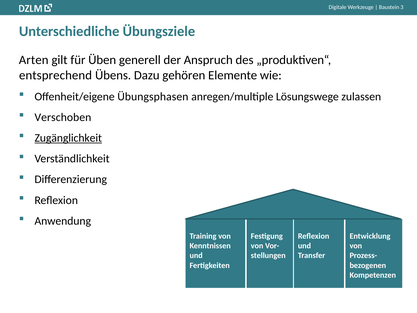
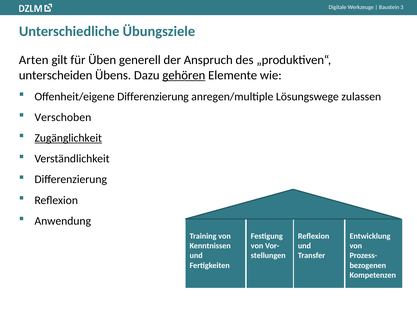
entsprechend: entsprechend -> unterscheiden
gehören underline: none -> present
Offenheit/eigene Übungsphasen: Übungsphasen -> Differenzierung
